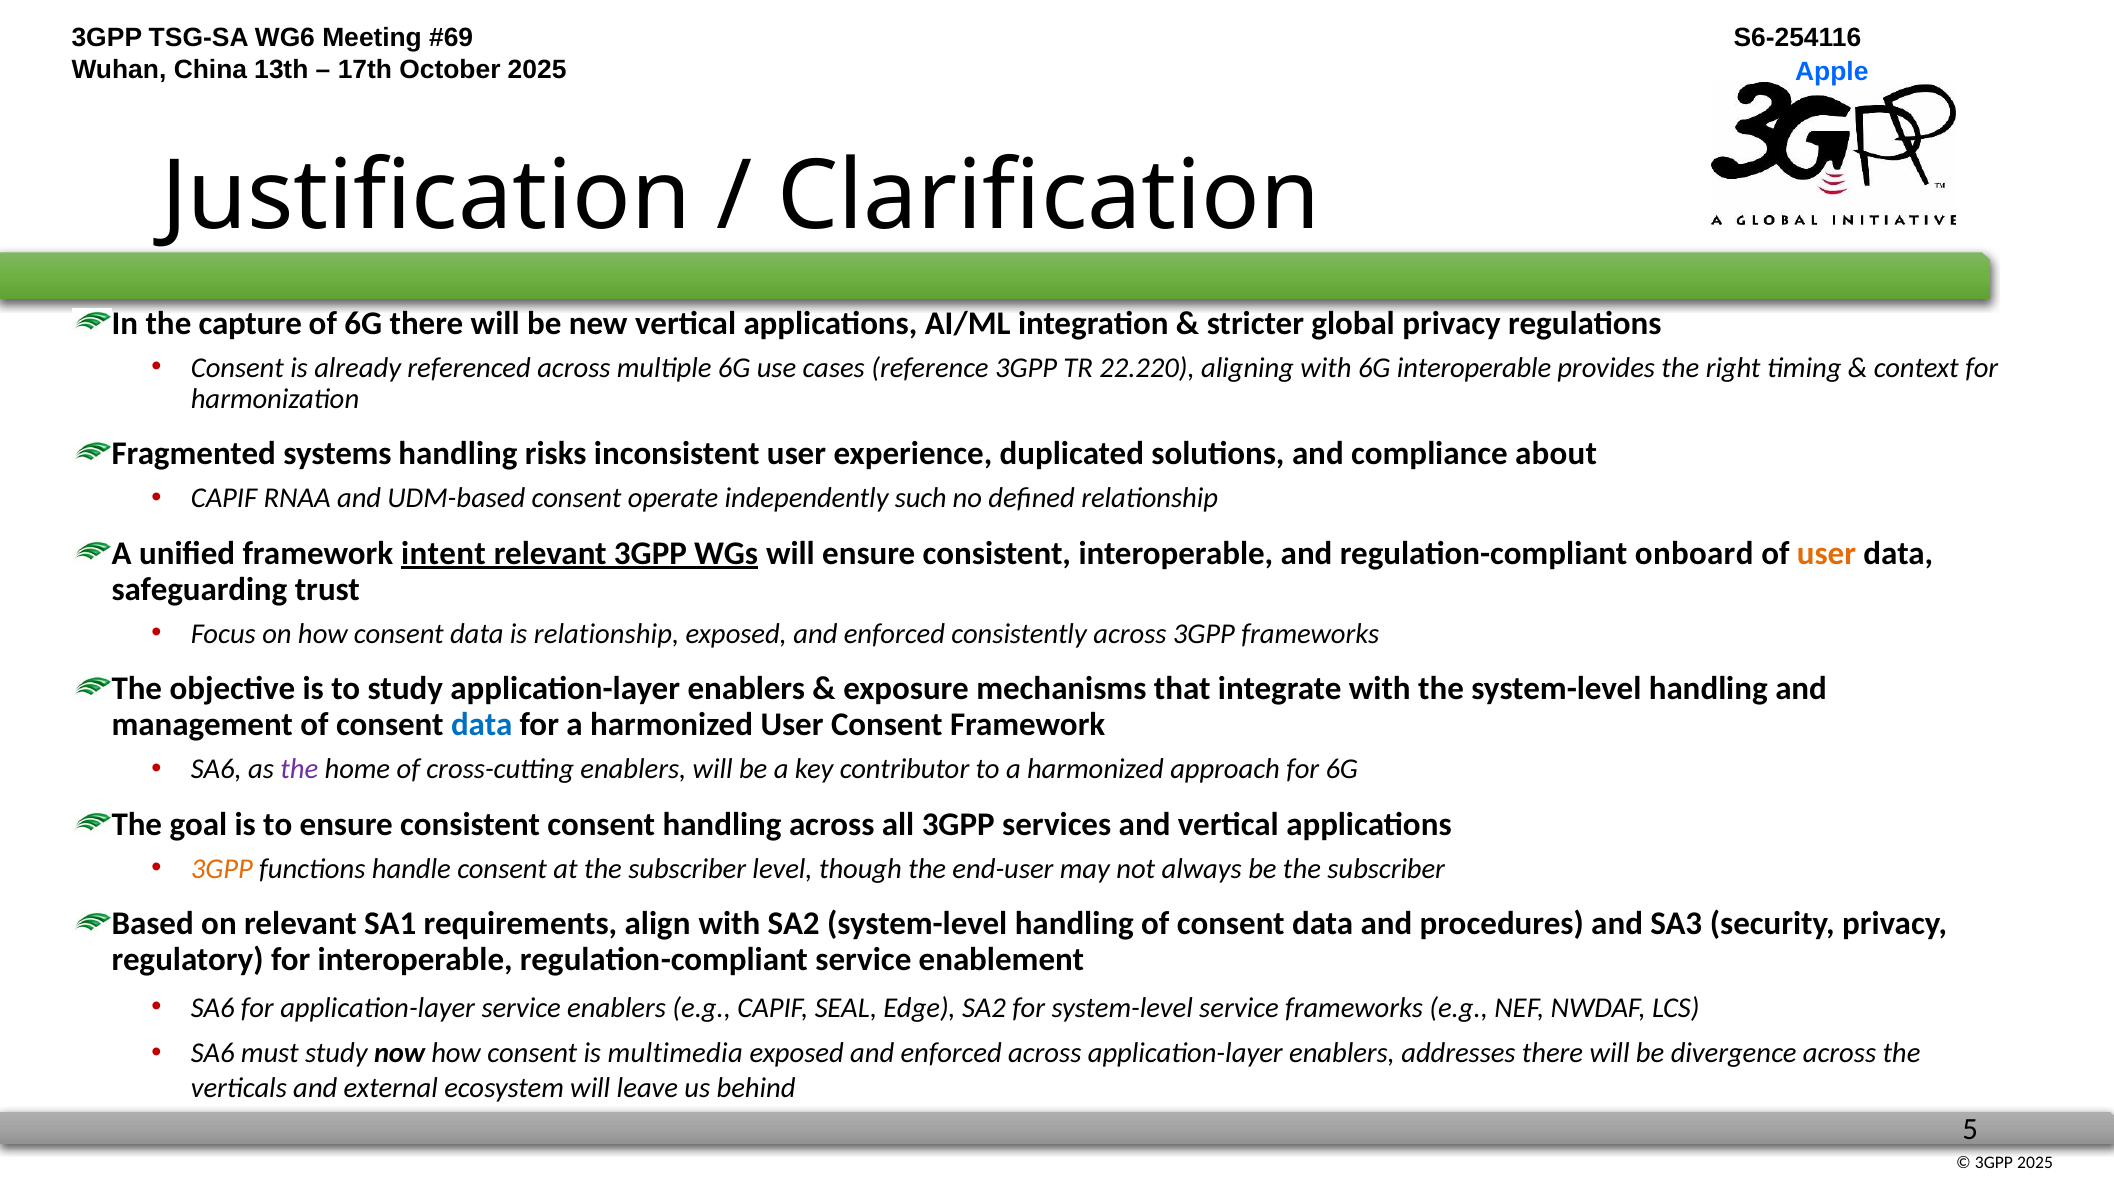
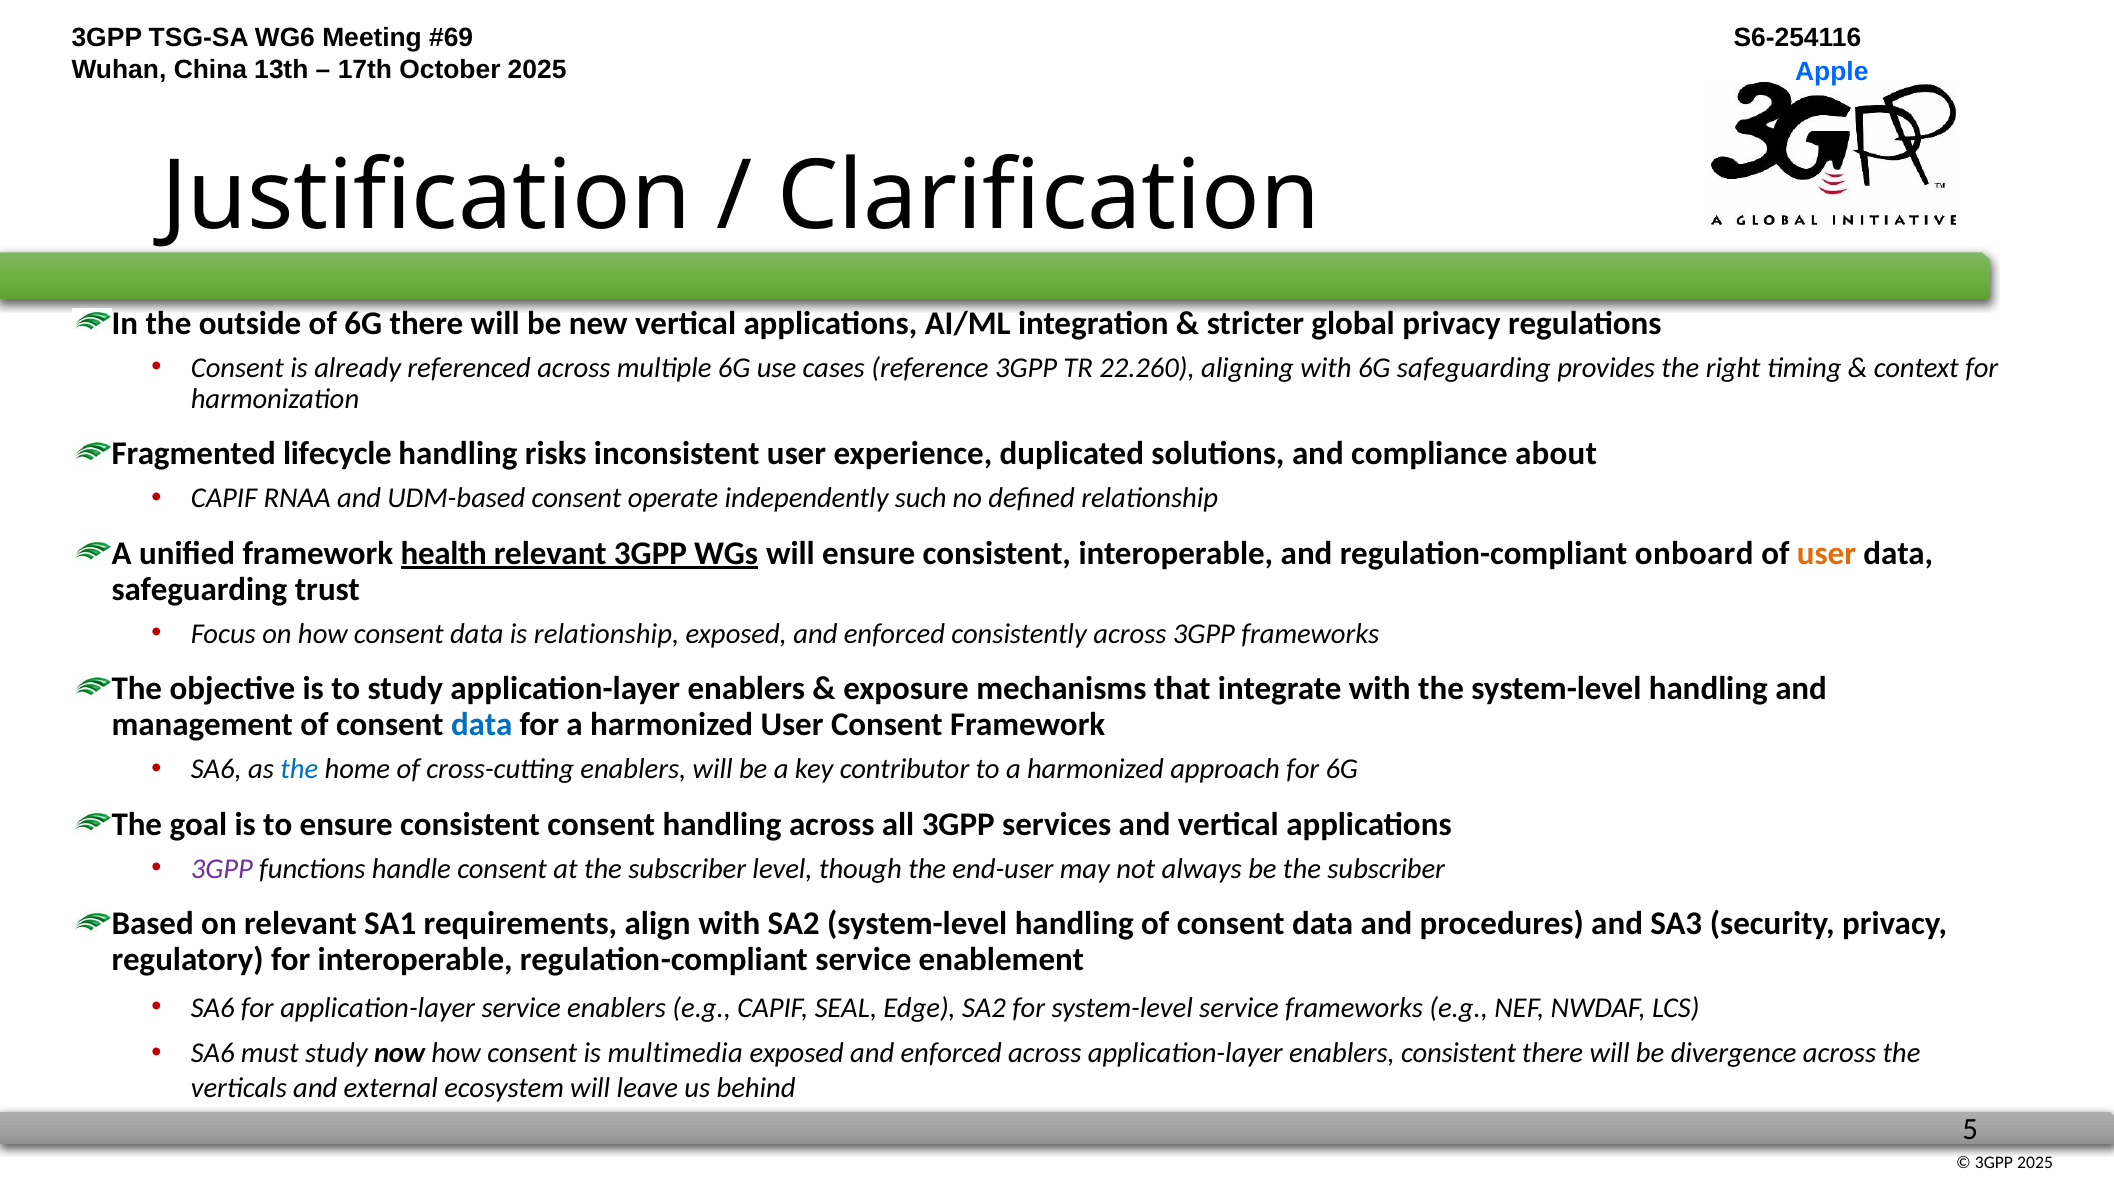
capture: capture -> outside
22.220: 22.220 -> 22.260
6G interoperable: interoperable -> safeguarding
systems: systems -> lifecycle
intent: intent -> health
the at (299, 769) colour: purple -> blue
3GPP at (222, 869) colour: orange -> purple
enablers addresses: addresses -> consistent
